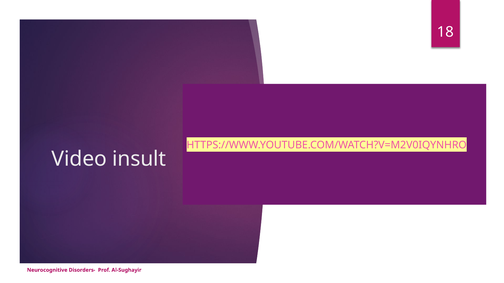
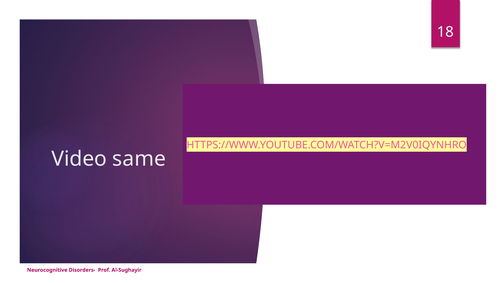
insult: insult -> same
